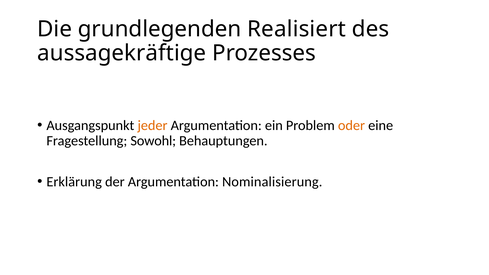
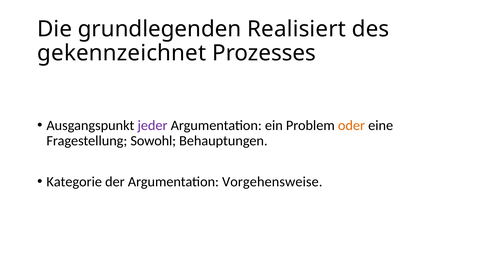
aussagekräftige: aussagekräftige -> gekennzeichnet
jeder colour: orange -> purple
Erklärung: Erklärung -> Kategorie
Nominalisierung: Nominalisierung -> Vorgehensweise
